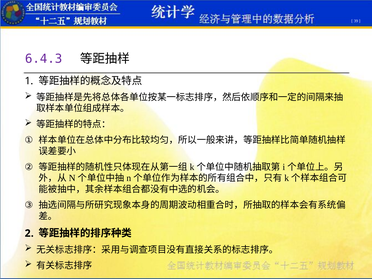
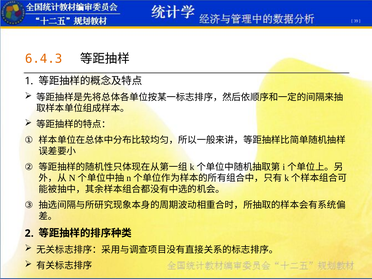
6.4.3 colour: purple -> orange
